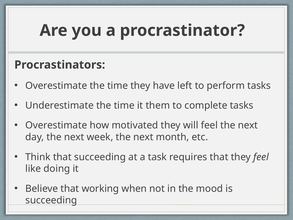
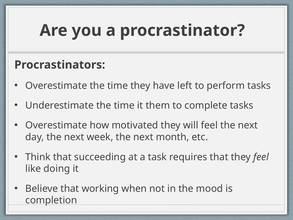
succeeding at (51, 200): succeeding -> completion
